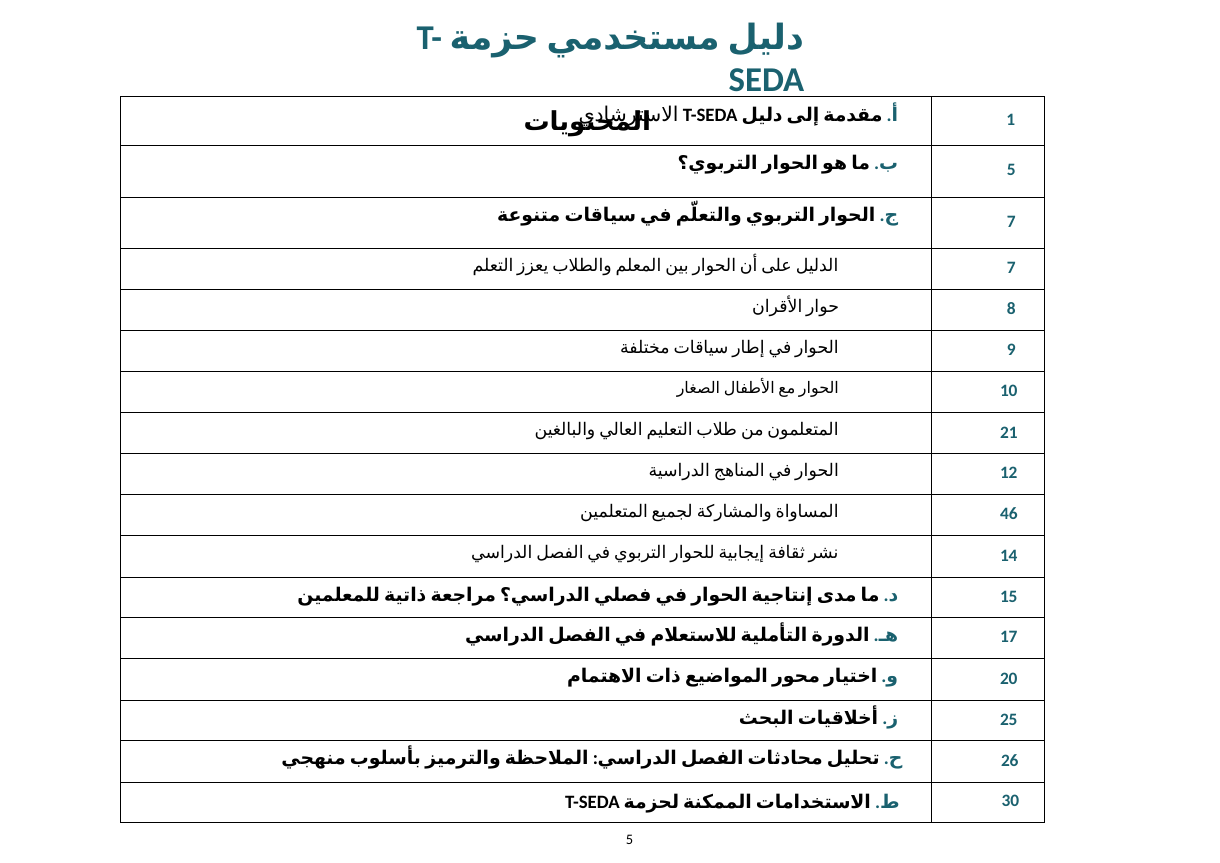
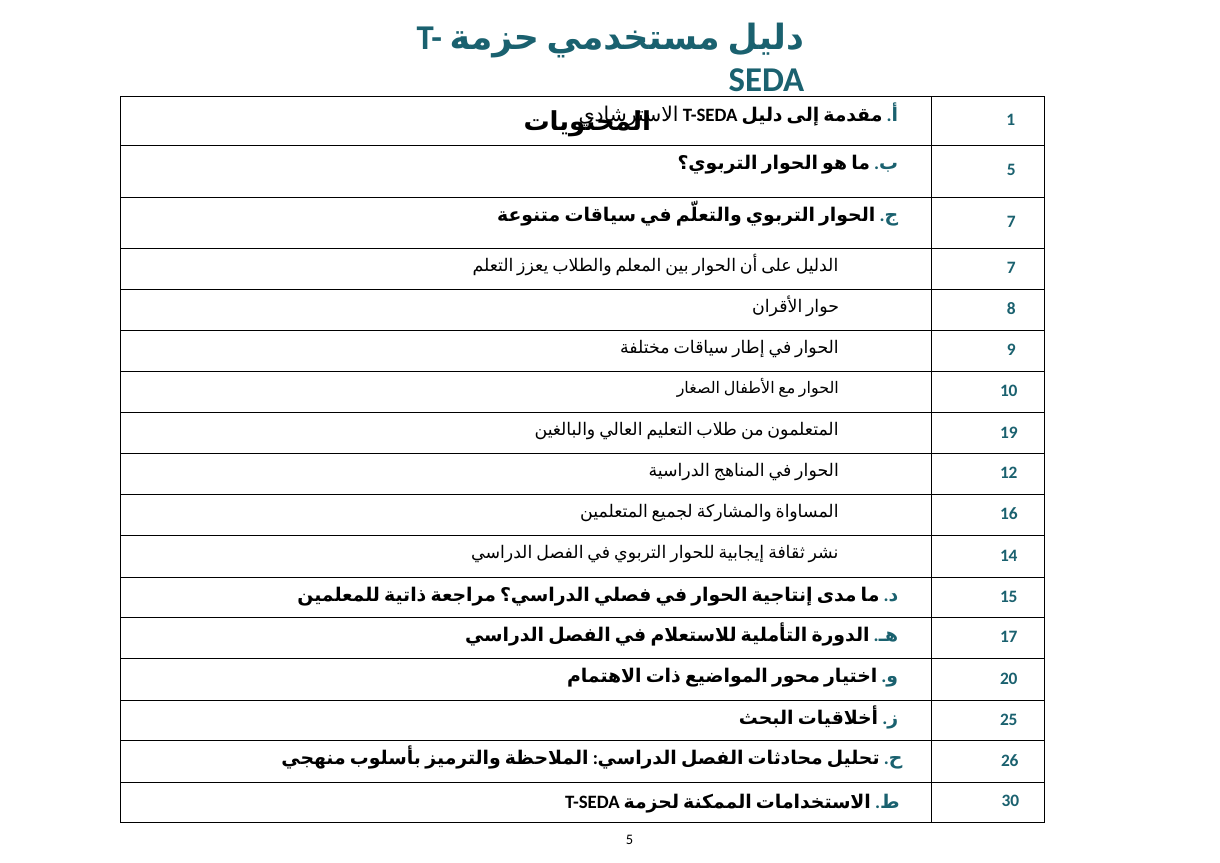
21: 21 -> 19
46: 46 -> 16
